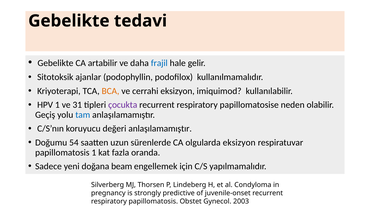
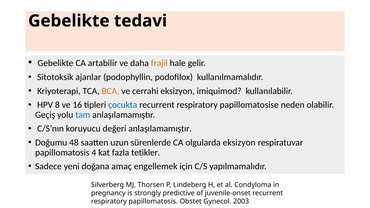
frajil colour: blue -> orange
HPV 1: 1 -> 8
31: 31 -> 16
çocukta colour: purple -> blue
54: 54 -> 48
papillomatosis 1: 1 -> 4
oranda: oranda -> tetikler
beam: beam -> amaç
